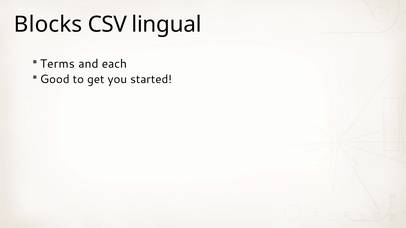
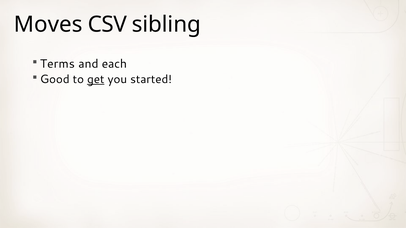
Blocks: Blocks -> Moves
lingual: lingual -> sibling
get underline: none -> present
